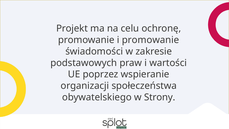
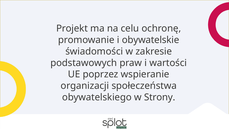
i promowanie: promowanie -> obywatelskie
